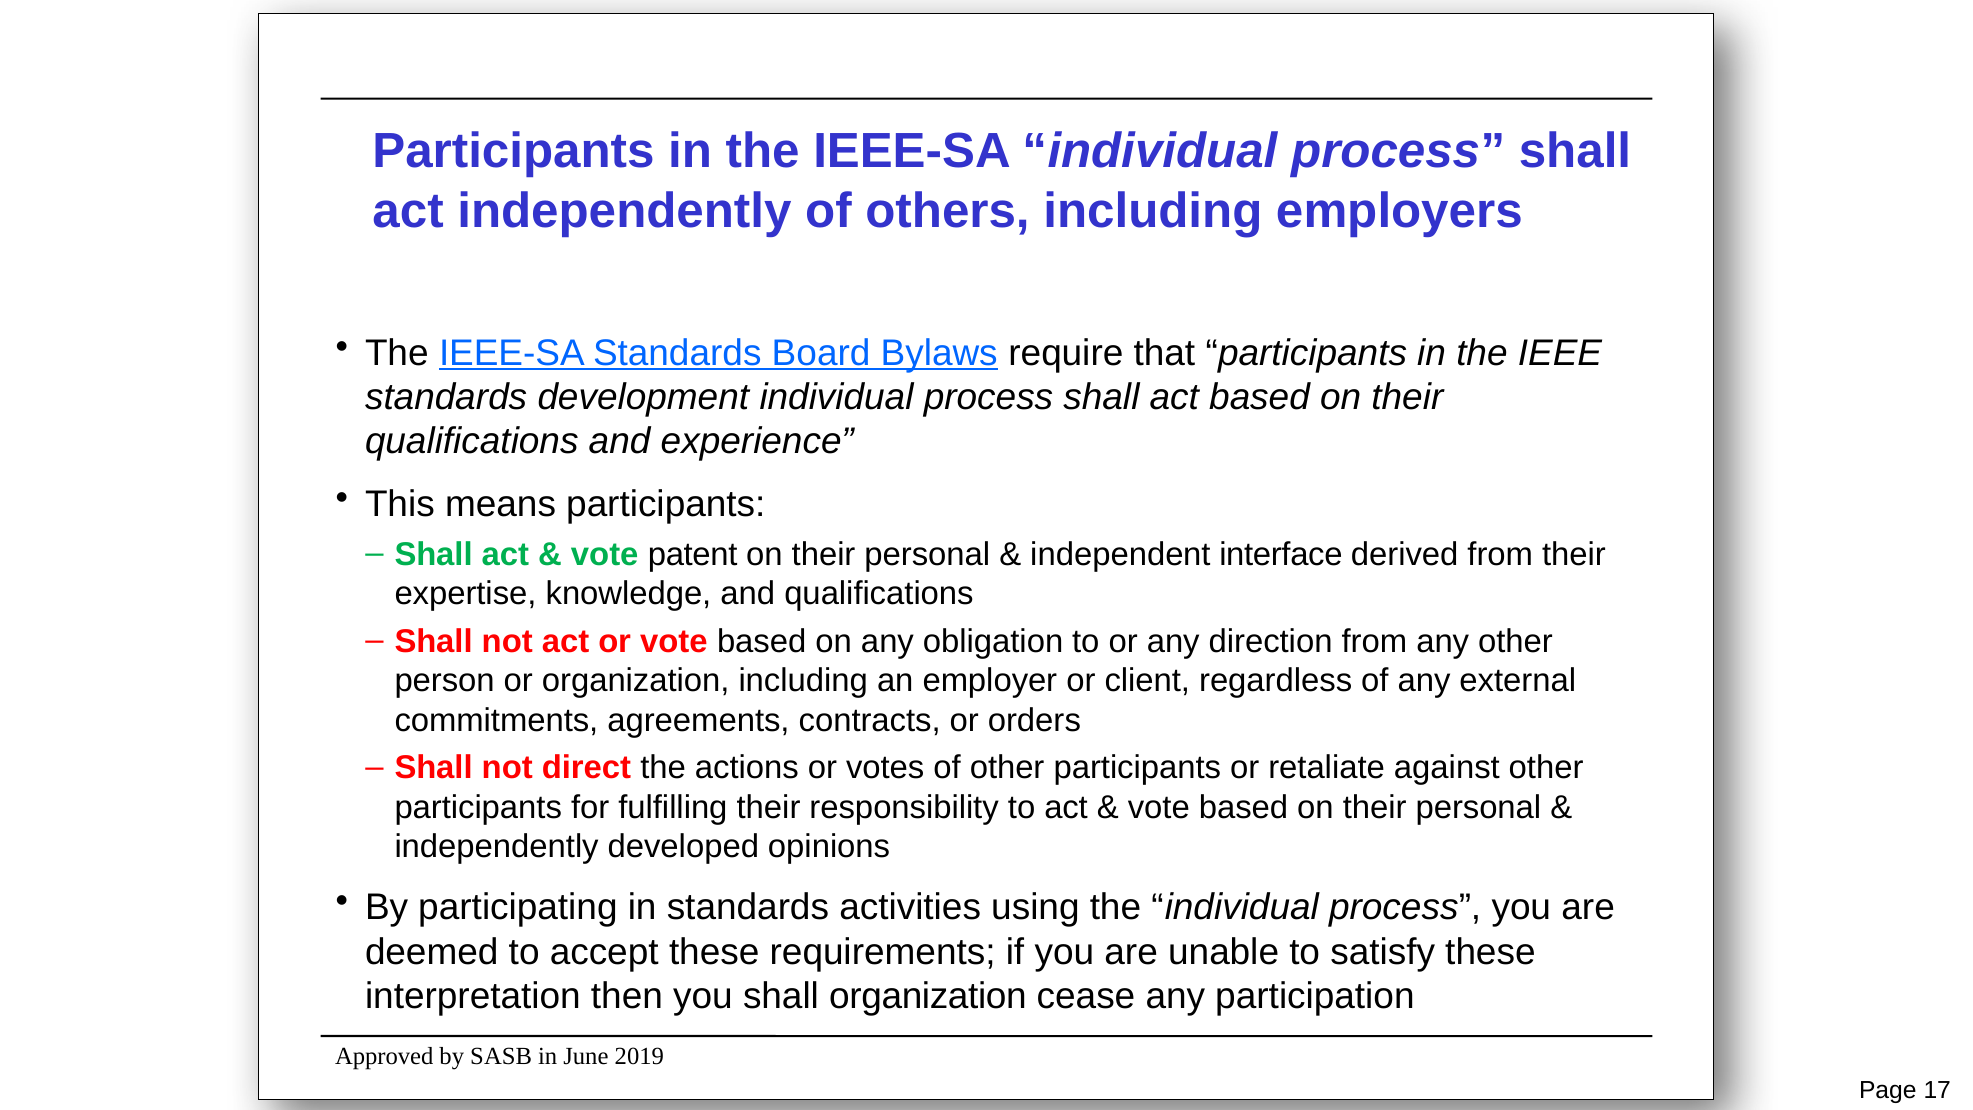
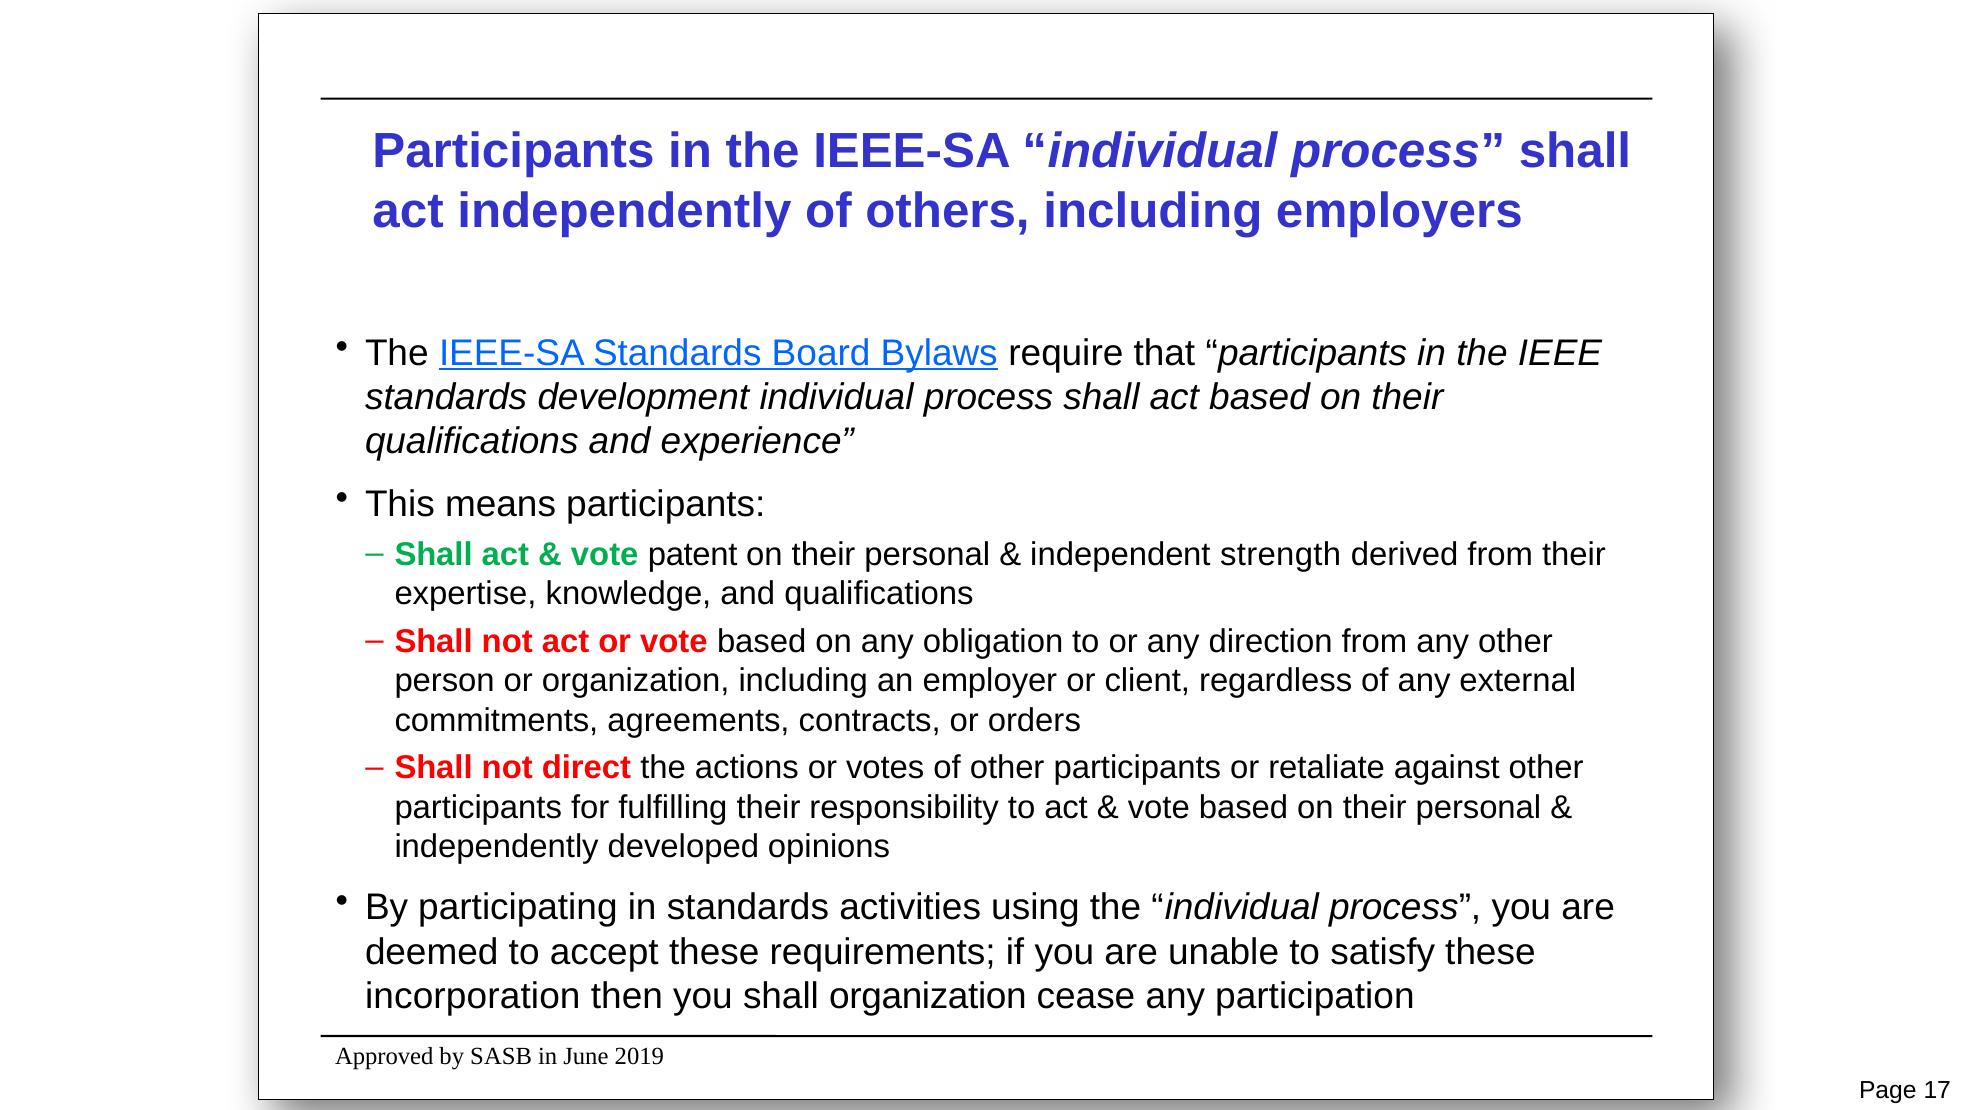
interface: interface -> strength
interpretation: interpretation -> incorporation
